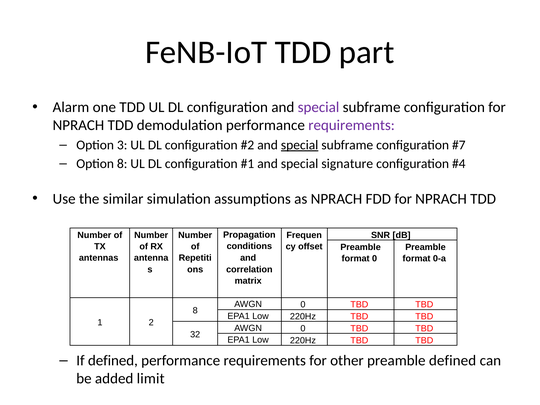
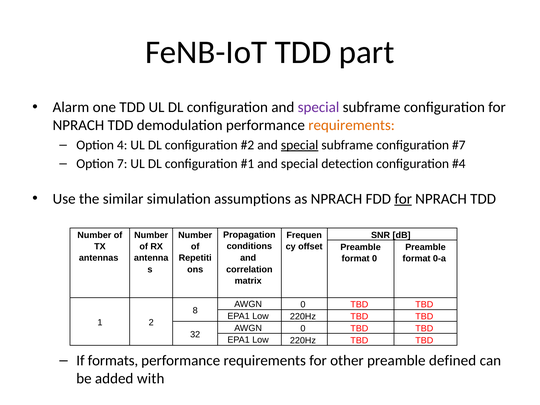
requirements at (352, 125) colour: purple -> orange
3: 3 -> 4
Option 8: 8 -> 7
signature: signature -> detection
for at (403, 199) underline: none -> present
If defined: defined -> formats
limit: limit -> with
